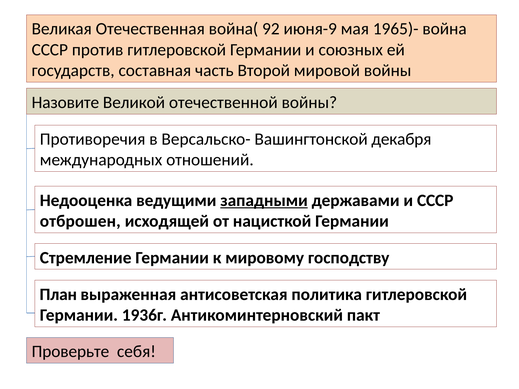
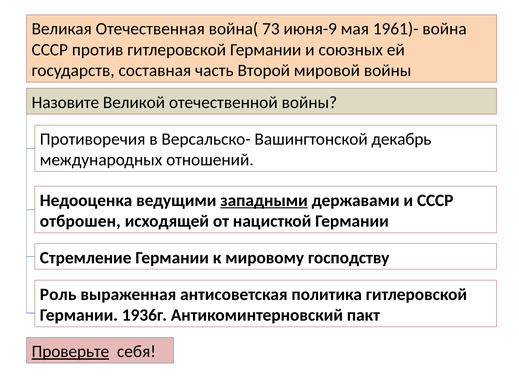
92: 92 -> 73
1965)-: 1965)- -> 1961)-
декабря: декабря -> декабрь
План: План -> Роль
Проверьте underline: none -> present
